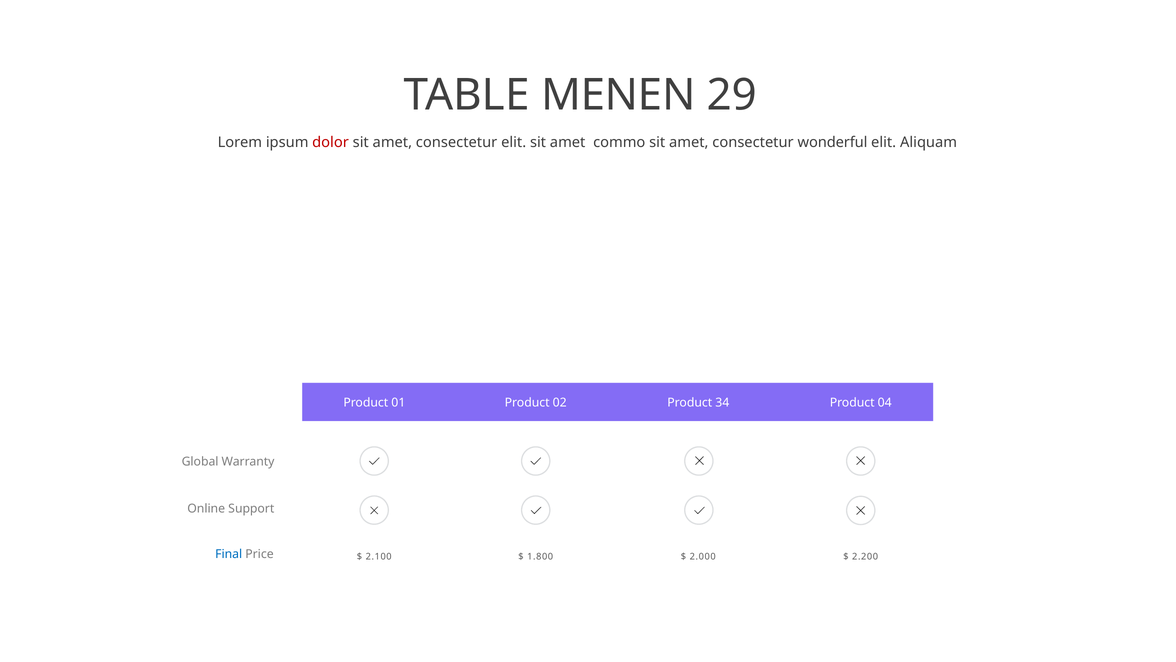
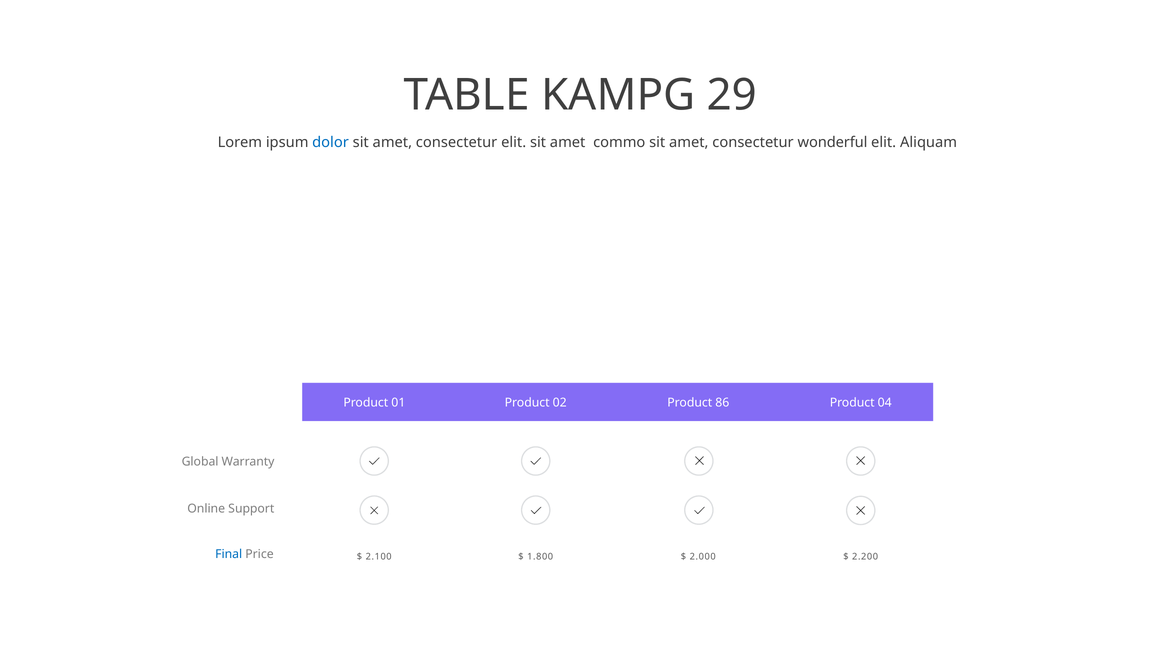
MENEN: MENEN -> KAMPG
dolor colour: red -> blue
34: 34 -> 86
